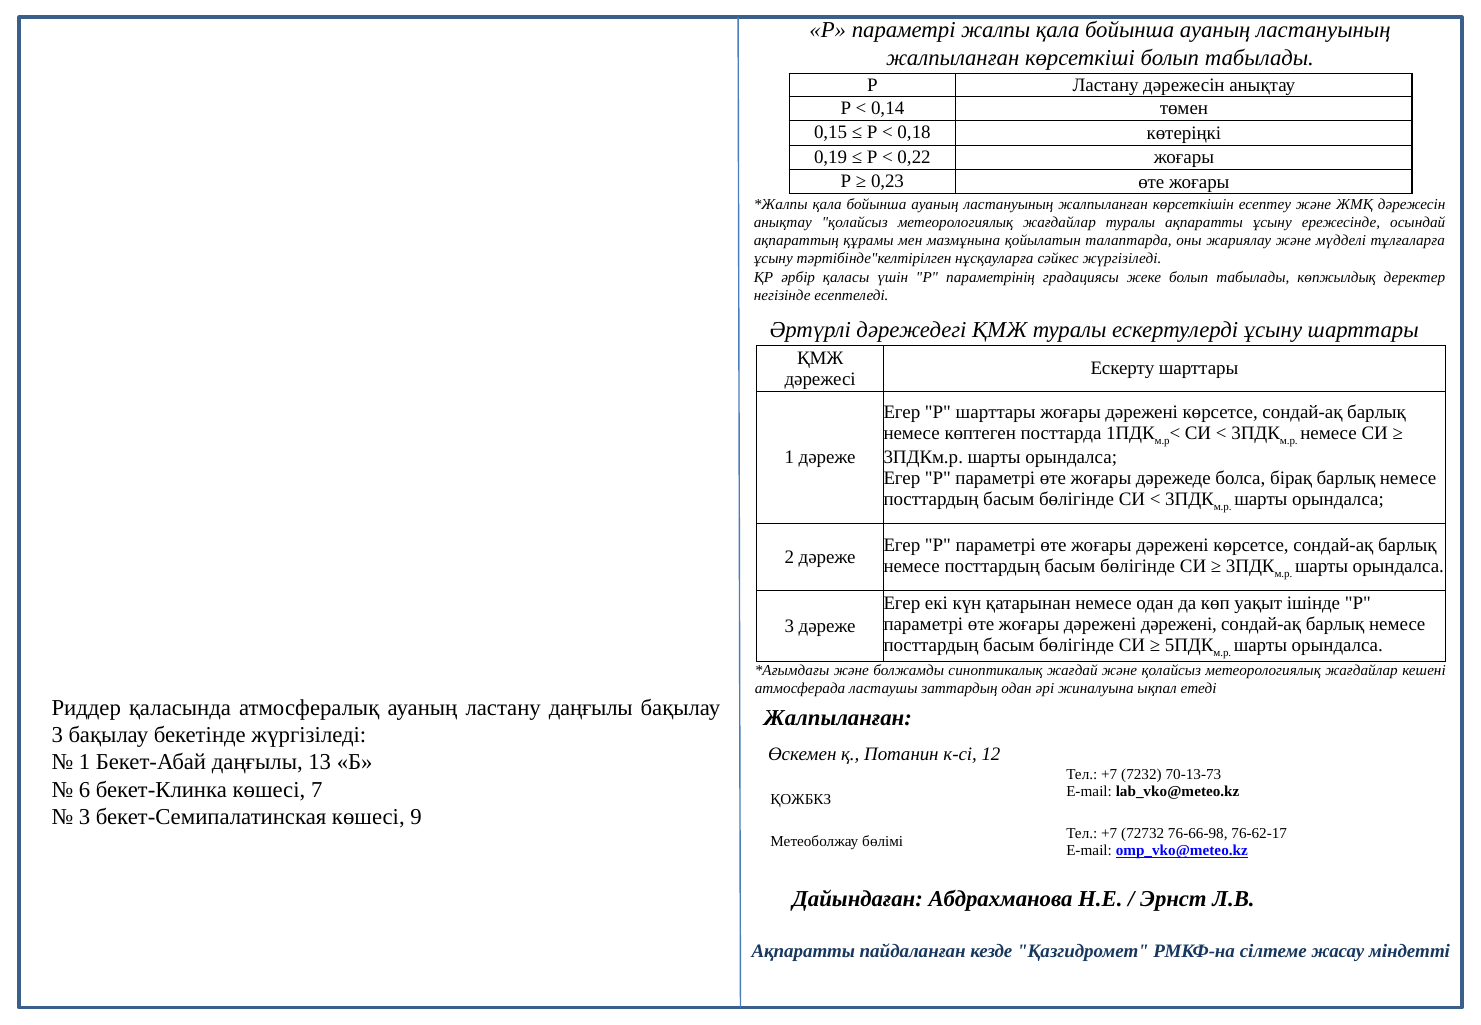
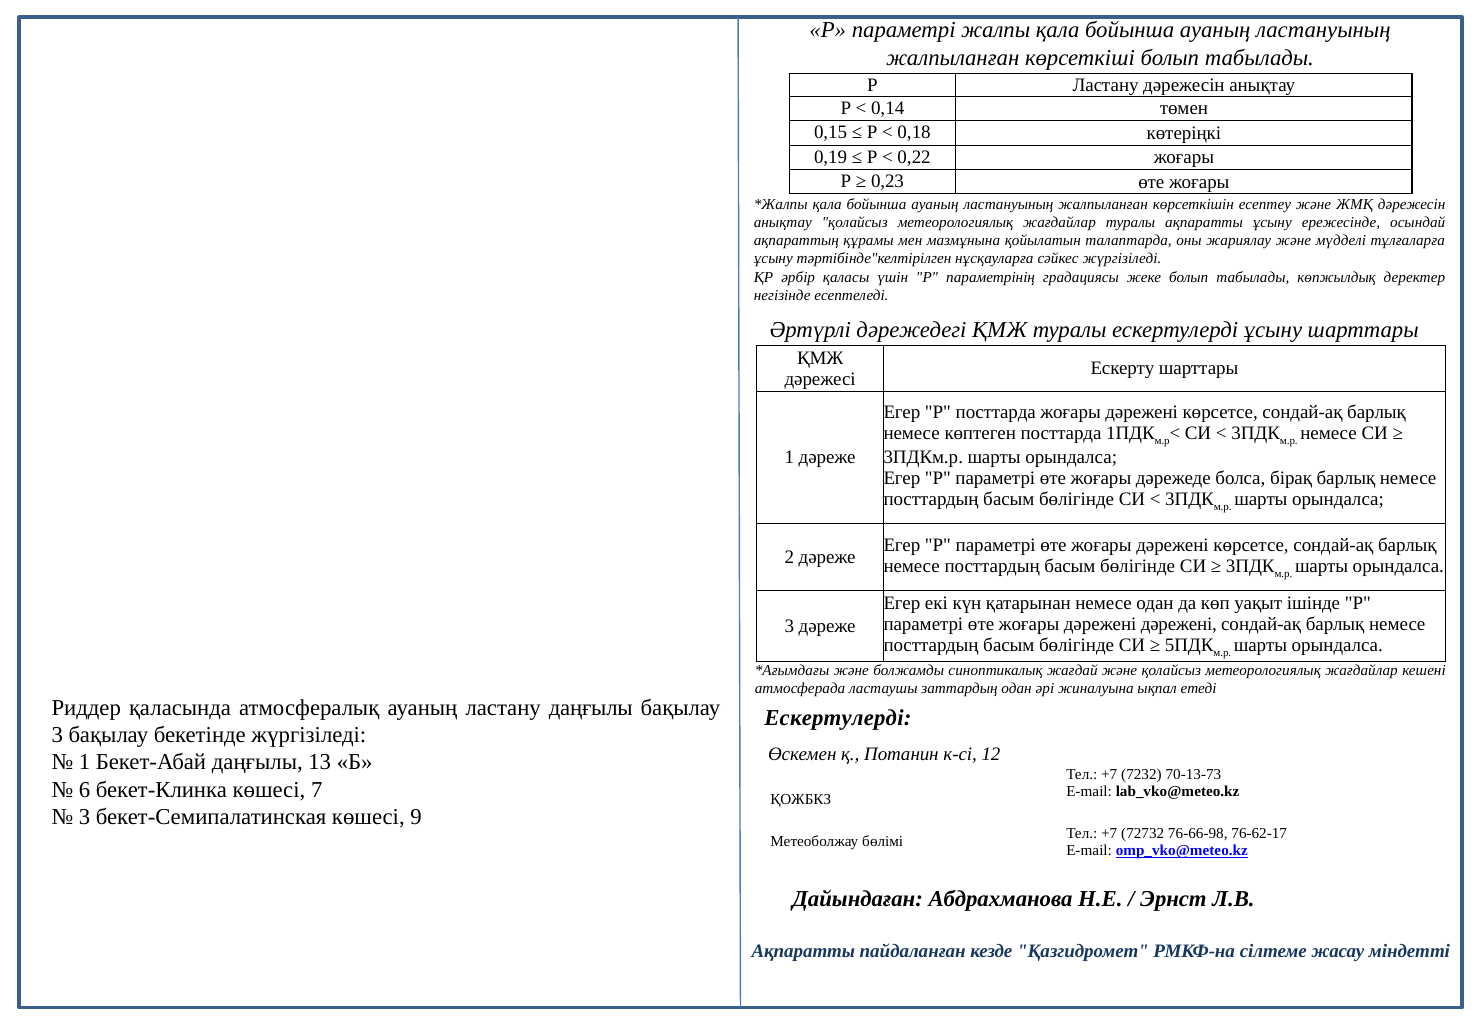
Р шарттары: шарттары -> посттарда
Жалпыланған at (838, 718): Жалпыланған -> Ескертулерді
